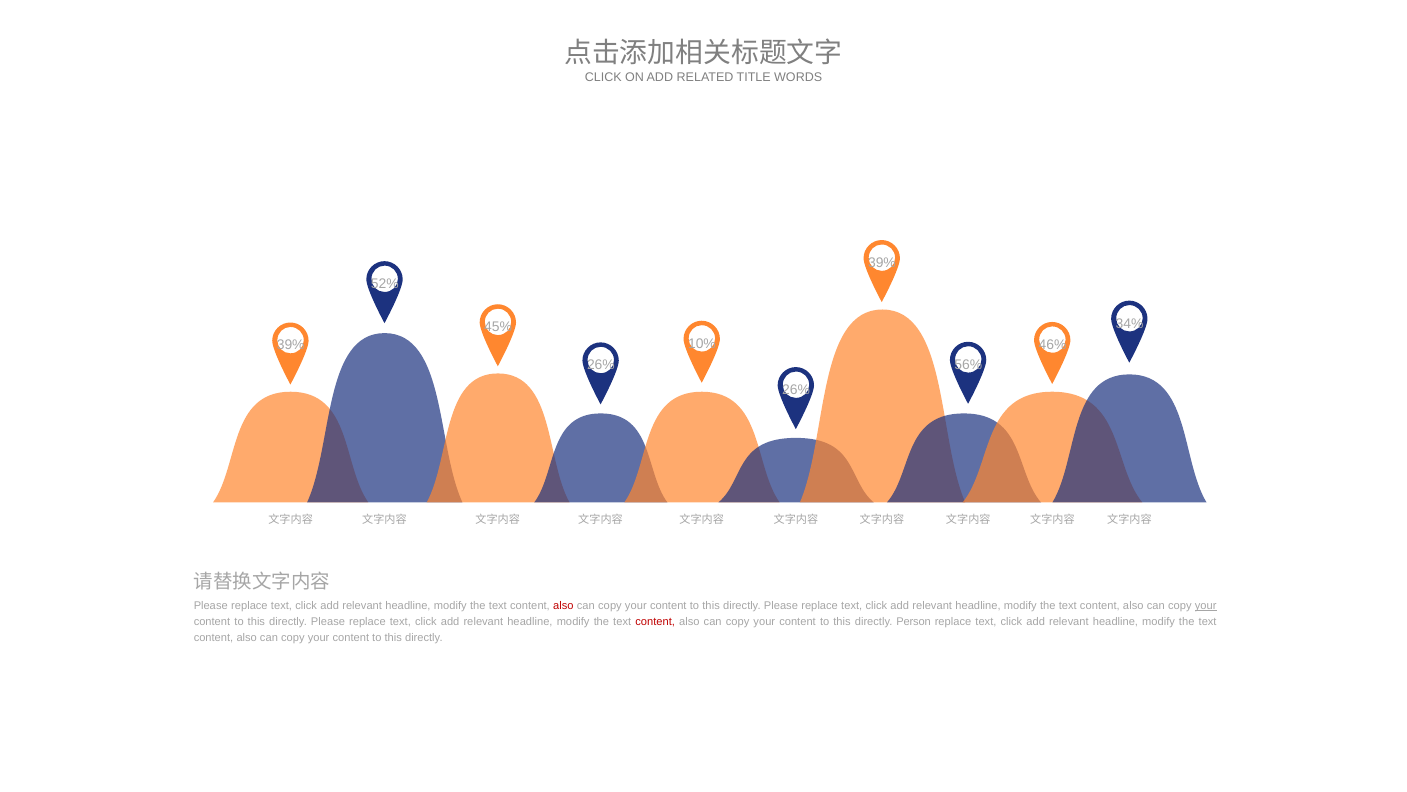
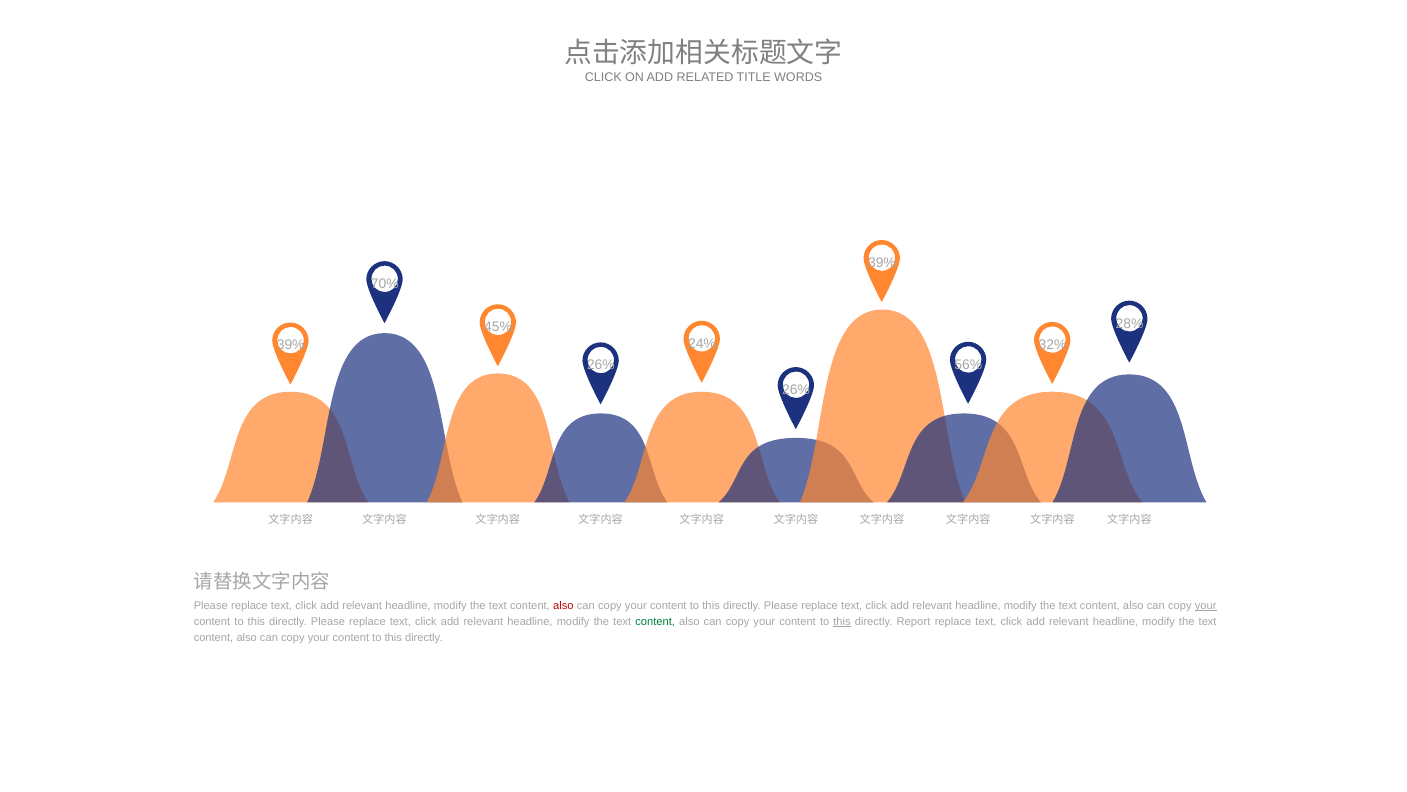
52%: 52% -> 70%
34%: 34% -> 28%
10%: 10% -> 24%
46%: 46% -> 32%
content at (655, 621) colour: red -> green
this at (842, 621) underline: none -> present
Person: Person -> Report
